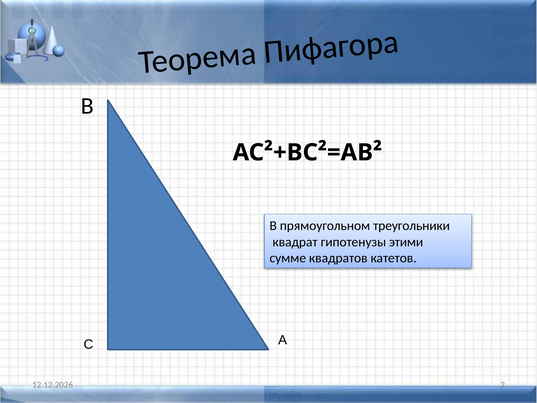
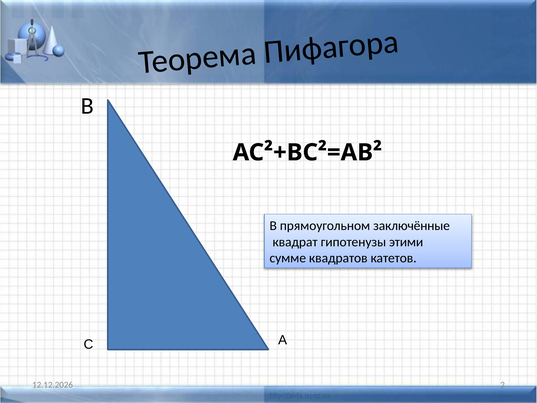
треугольники: треугольники -> заключённые
